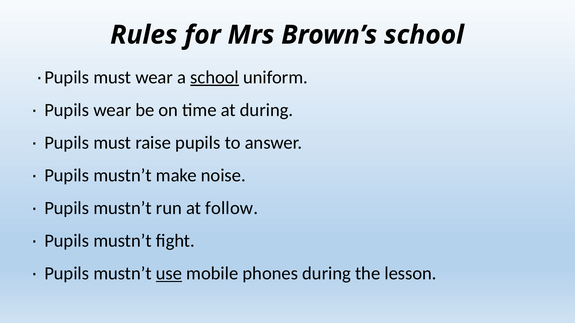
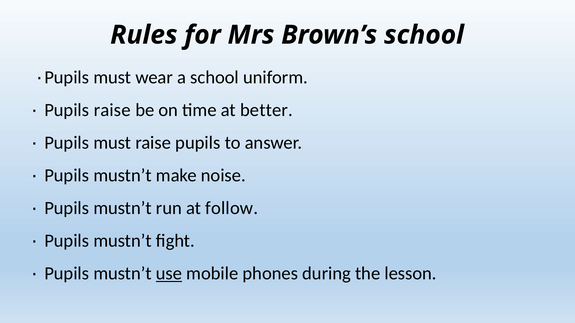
school at (215, 77) underline: present -> none
Pupils wear: wear -> raise
at during: during -> better
